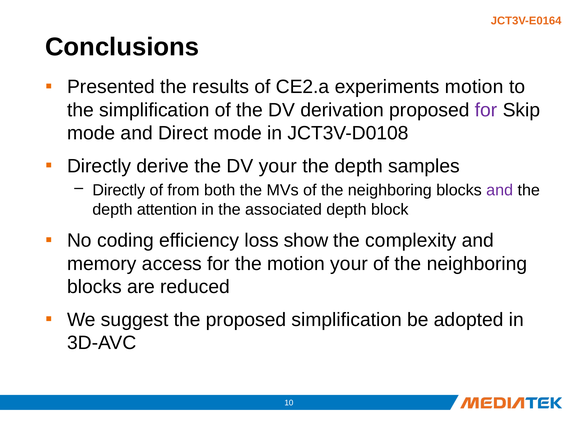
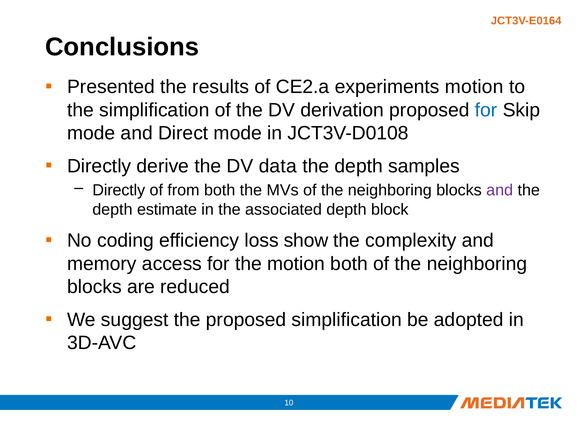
for at (486, 110) colour: purple -> blue
DV your: your -> data
attention: attention -> estimate
motion your: your -> both
